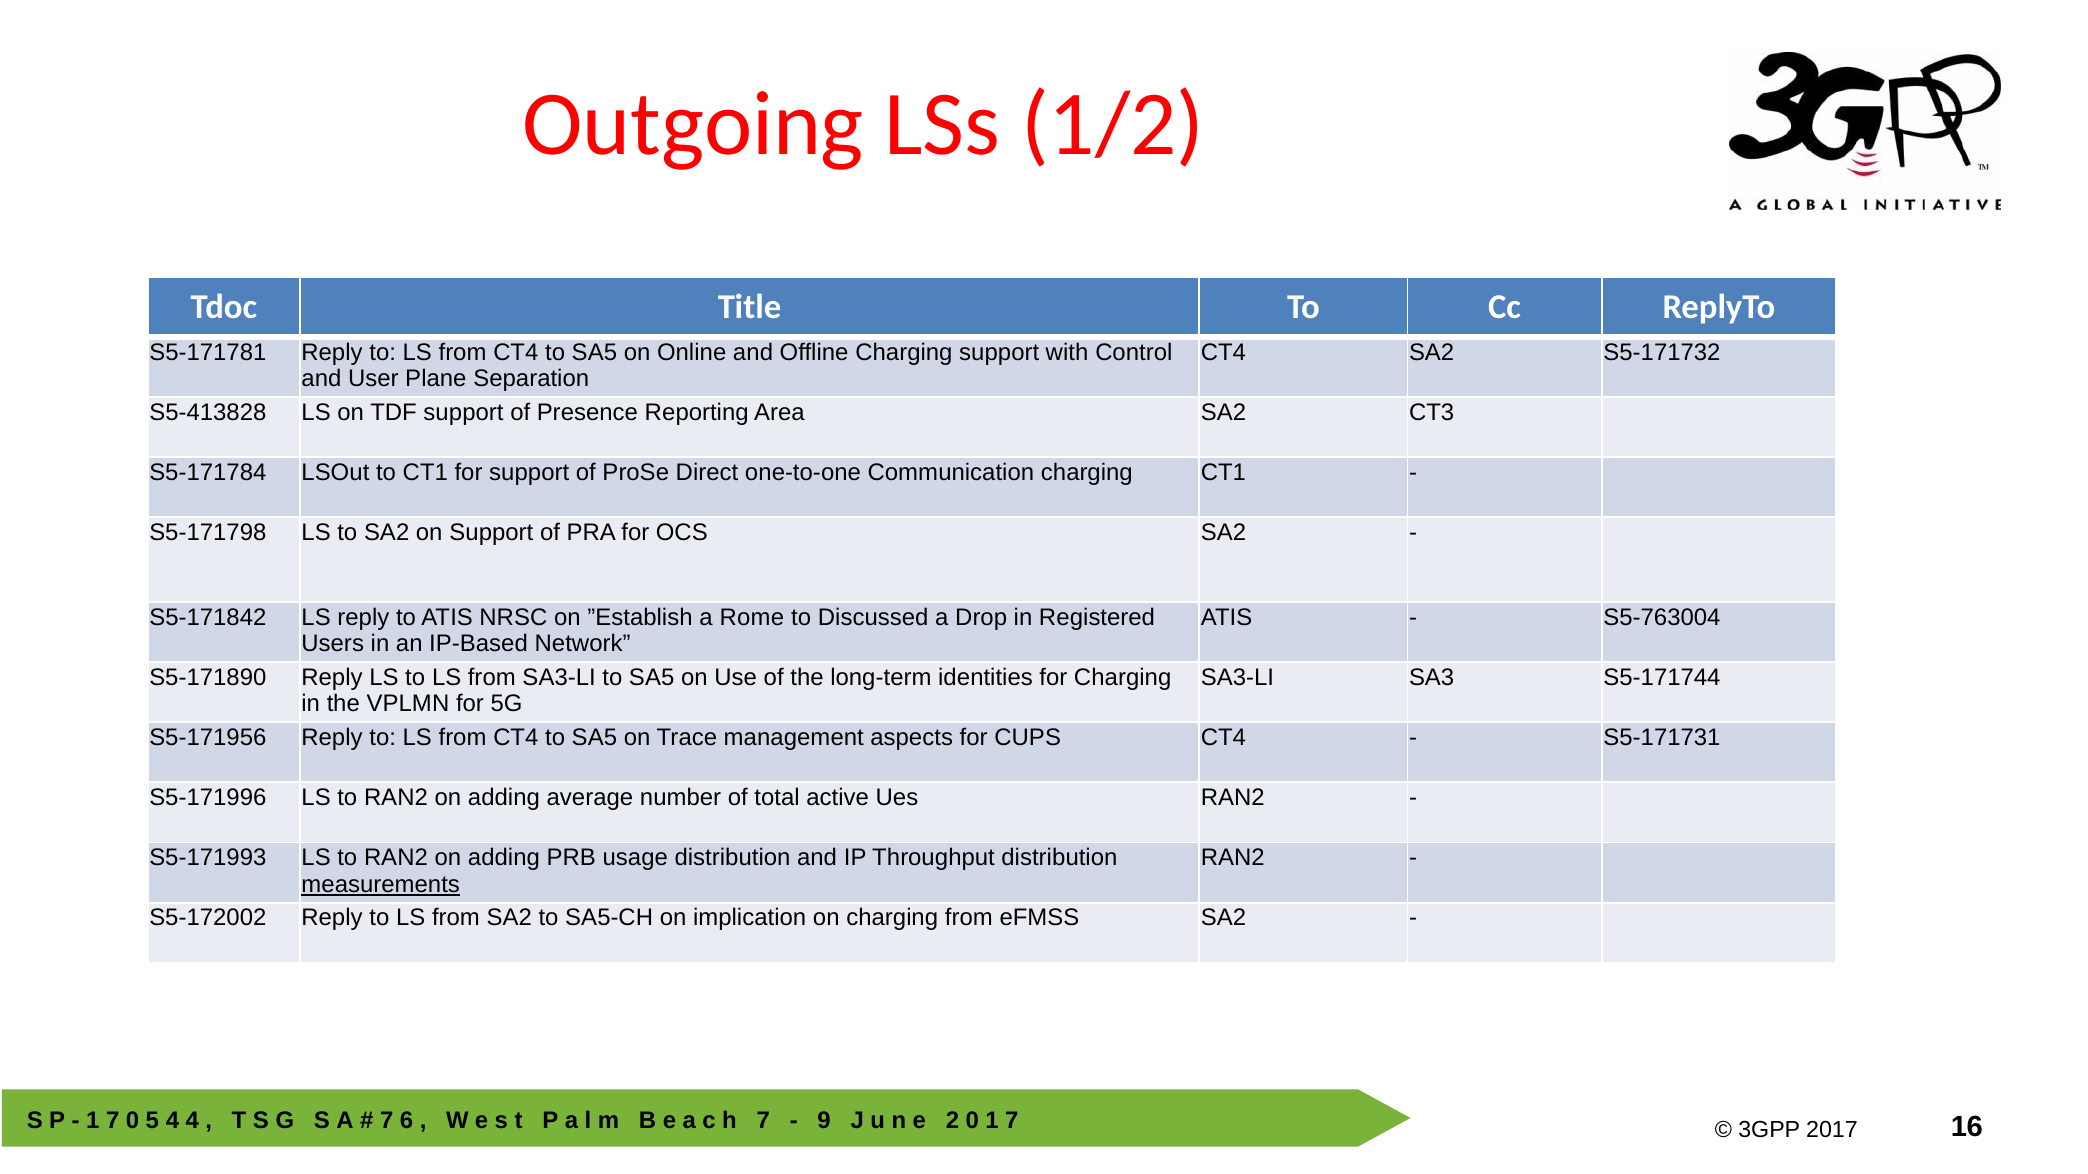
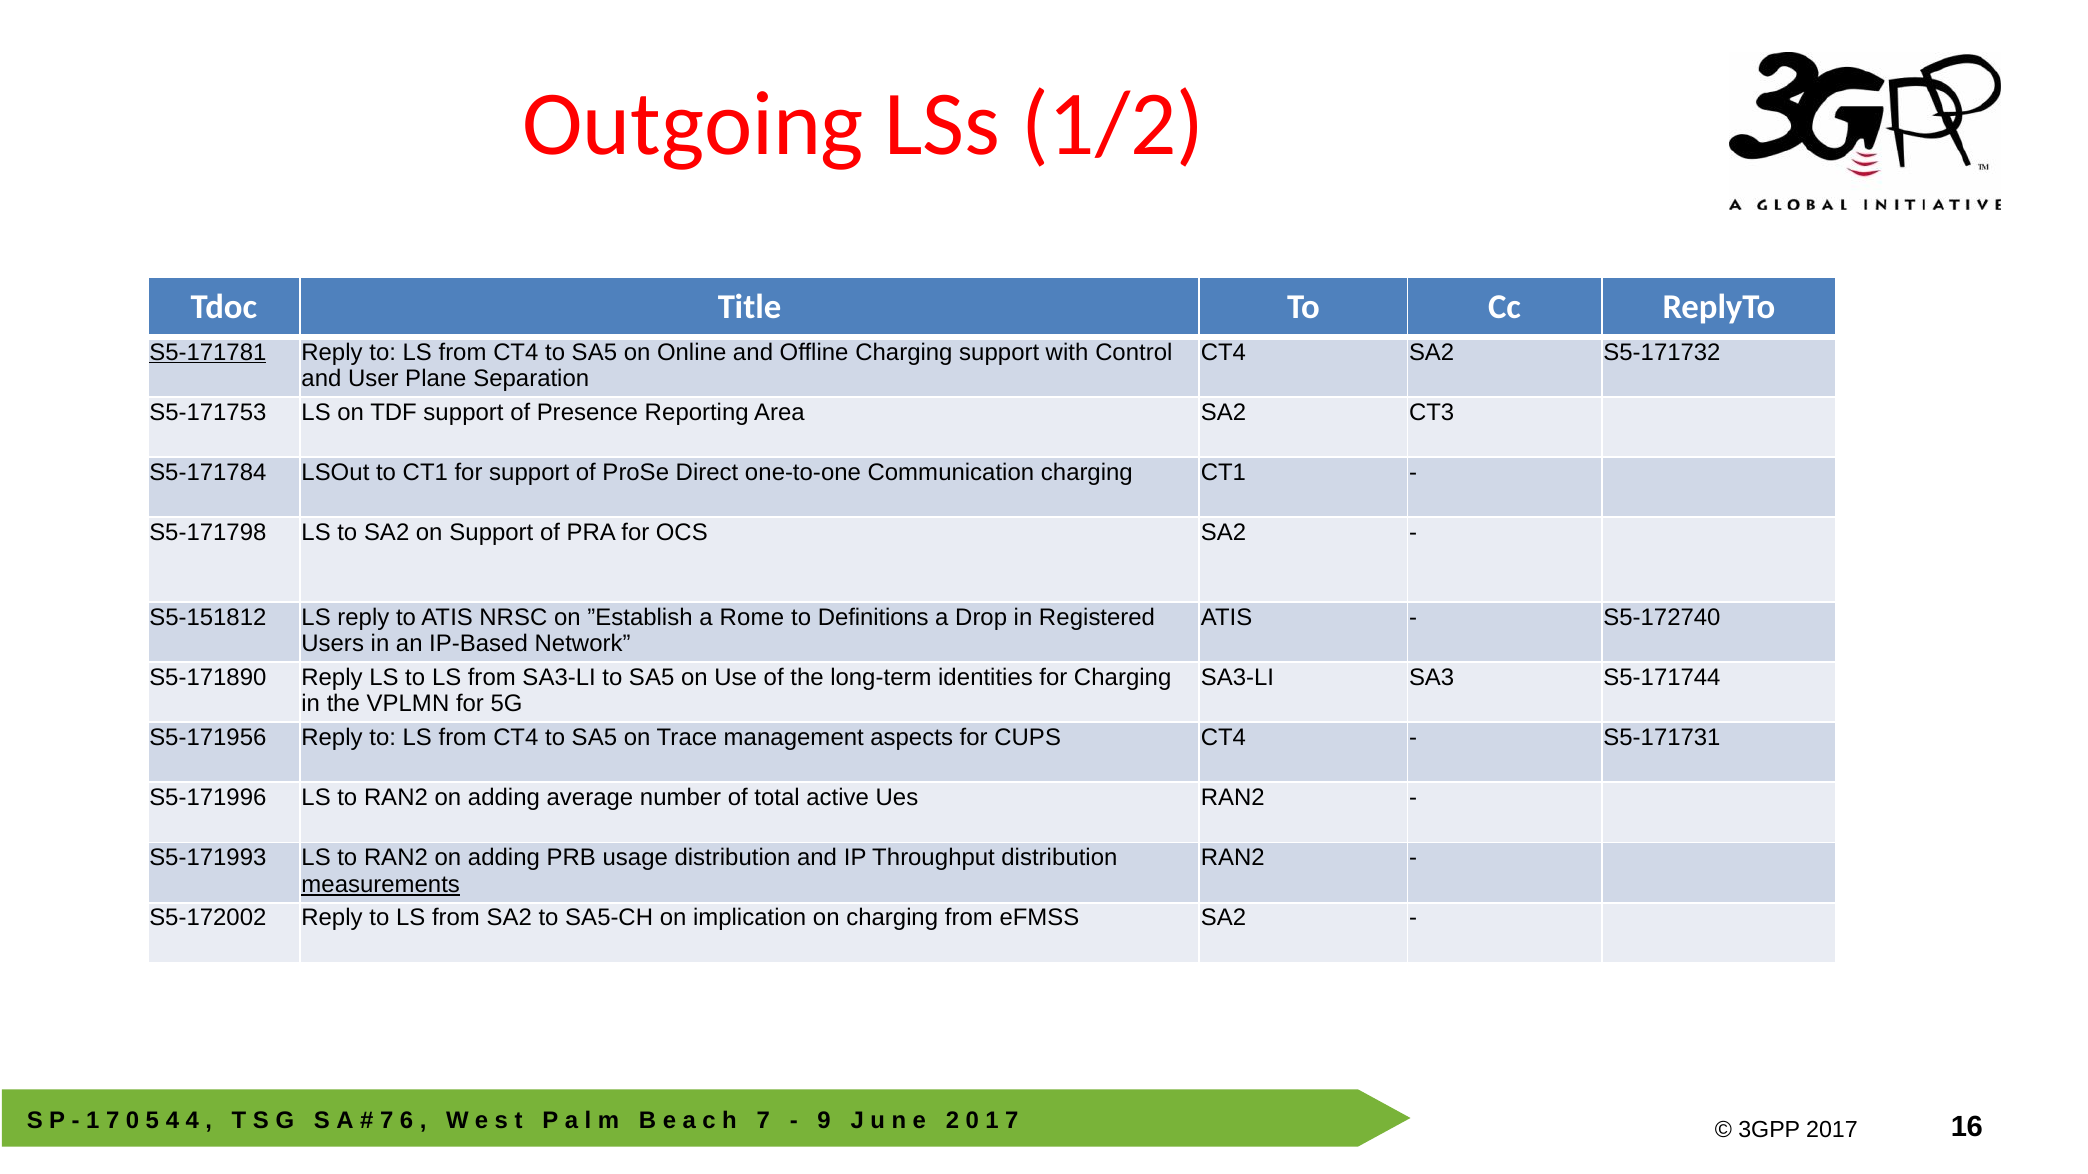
S5-171781 underline: none -> present
S5-413828: S5-413828 -> S5-171753
S5-171842: S5-171842 -> S5-151812
Discussed: Discussed -> Definitions
S5-763004: S5-763004 -> S5-172740
